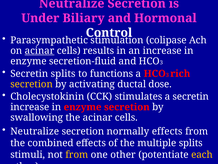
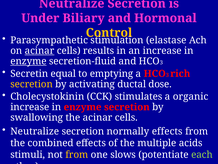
Control colour: white -> yellow
colipase: colipase -> elastase
enzyme at (28, 61) underline: none -> present
Secretin splits: splits -> equal
functions: functions -> emptying
a secretin: secretin -> organic
multiple splits: splits -> acids
one other: other -> slows
each colour: yellow -> light green
